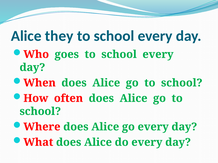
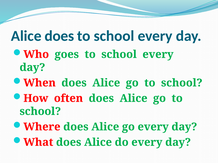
Alice they: they -> does
